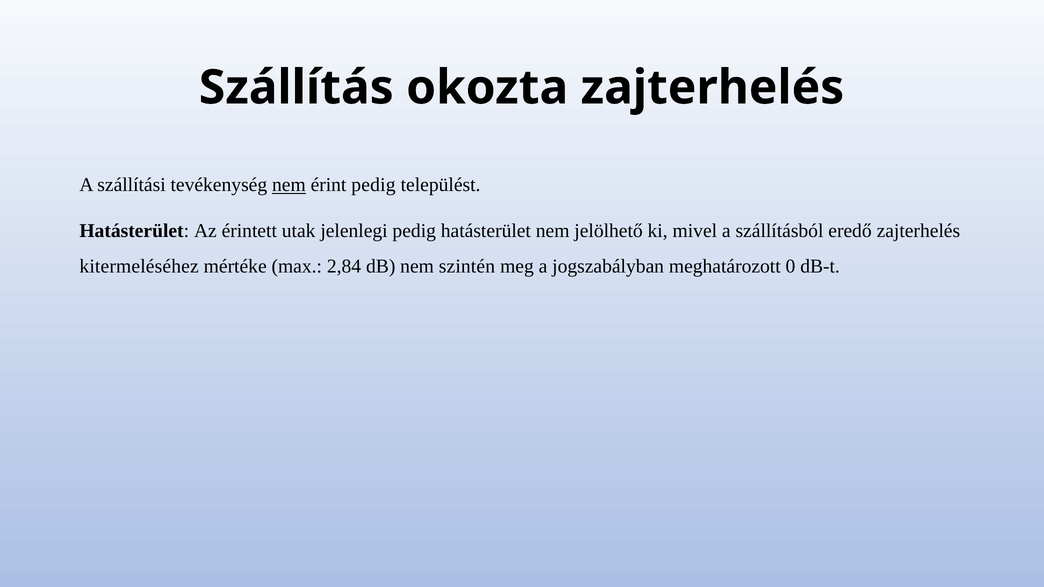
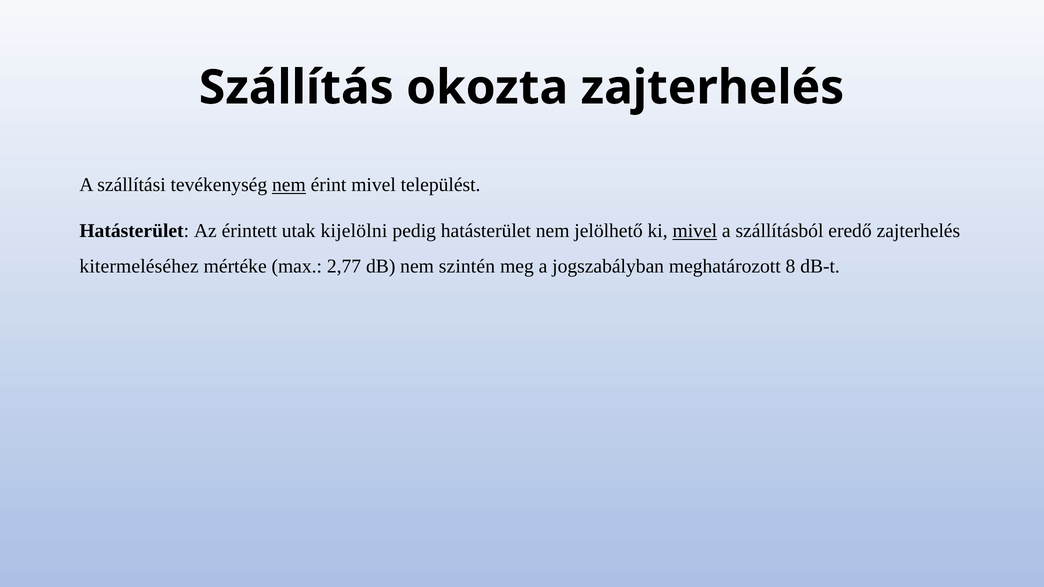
érint pedig: pedig -> mivel
jelenlegi: jelenlegi -> kijelölni
mivel at (695, 231) underline: none -> present
2,84: 2,84 -> 2,77
0: 0 -> 8
